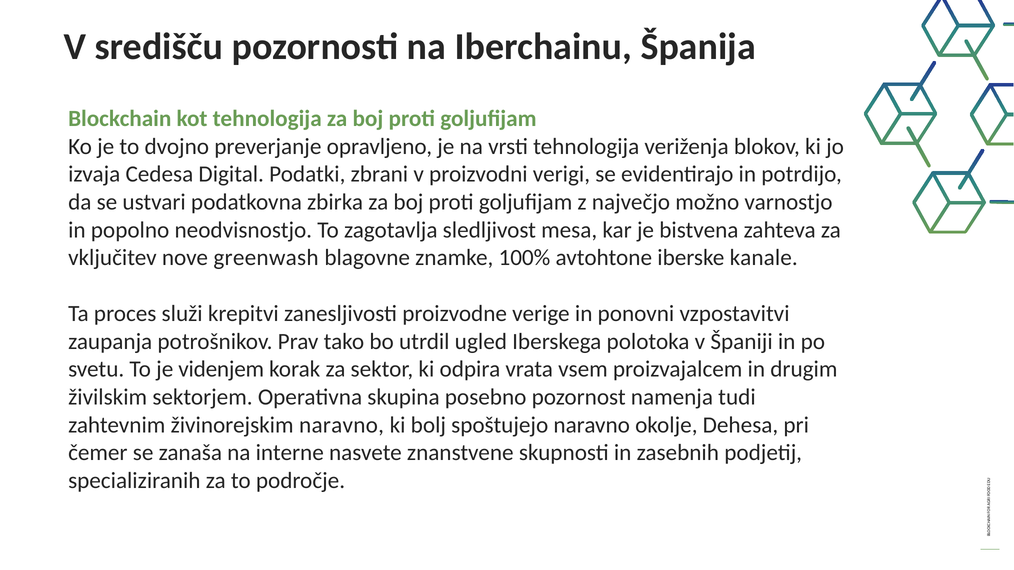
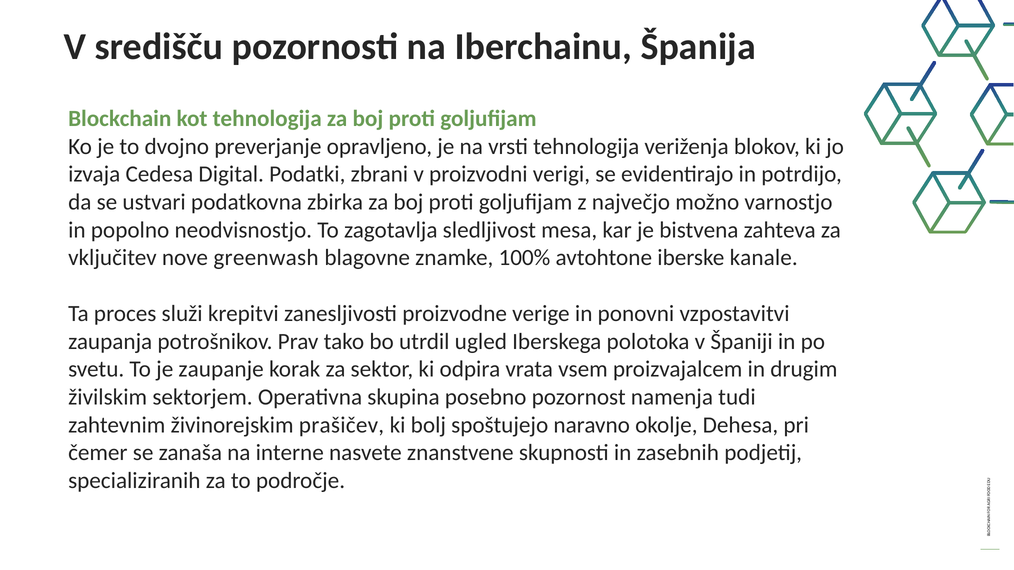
videnjem: videnjem -> zaupanje
živinorejskim naravno: naravno -> prašičev
